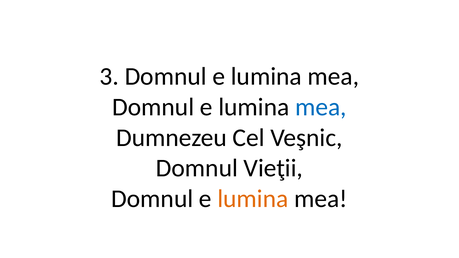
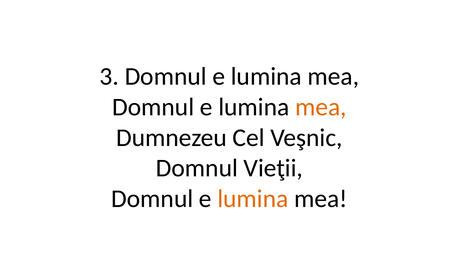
mea at (321, 107) colour: blue -> orange
